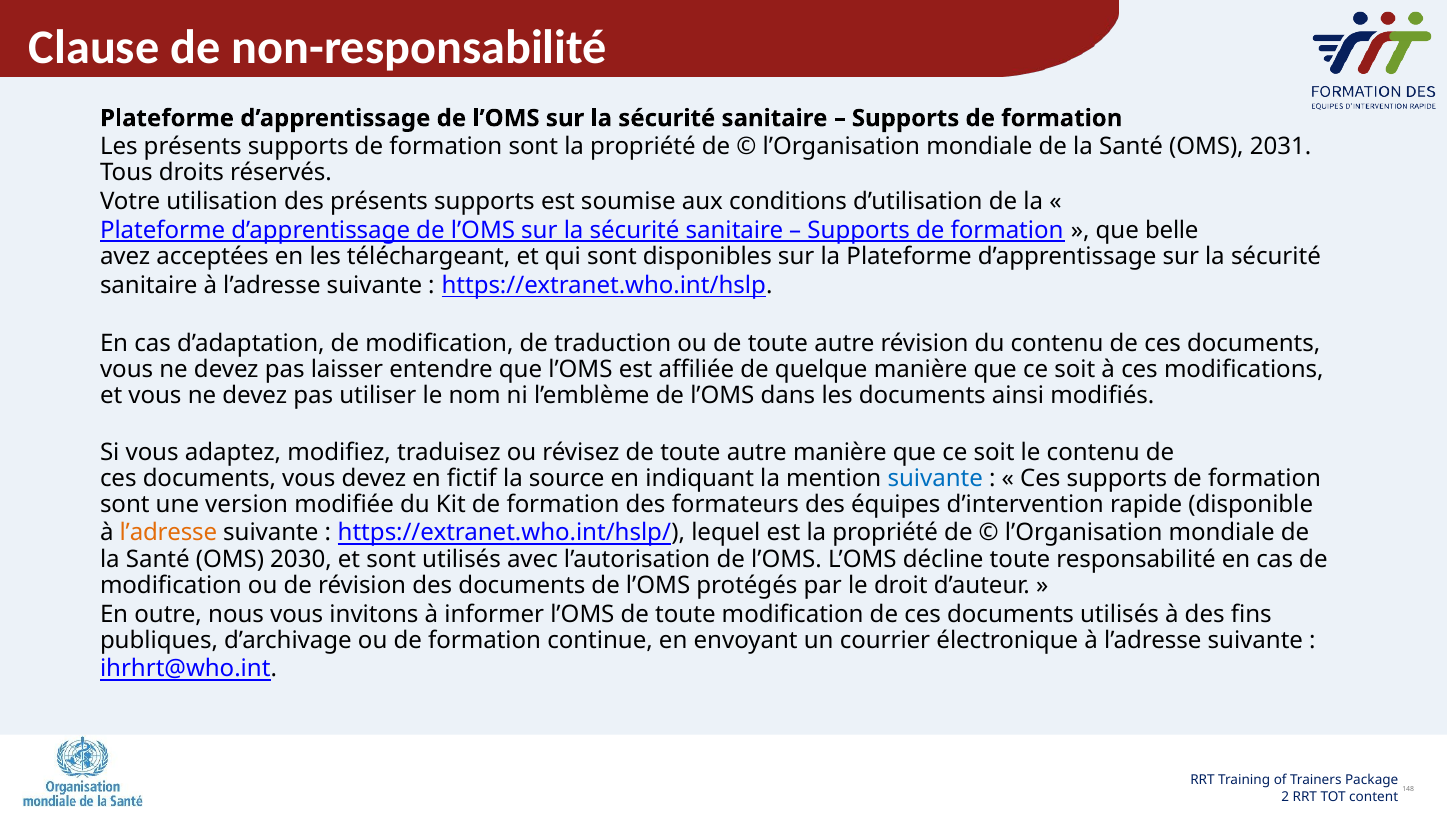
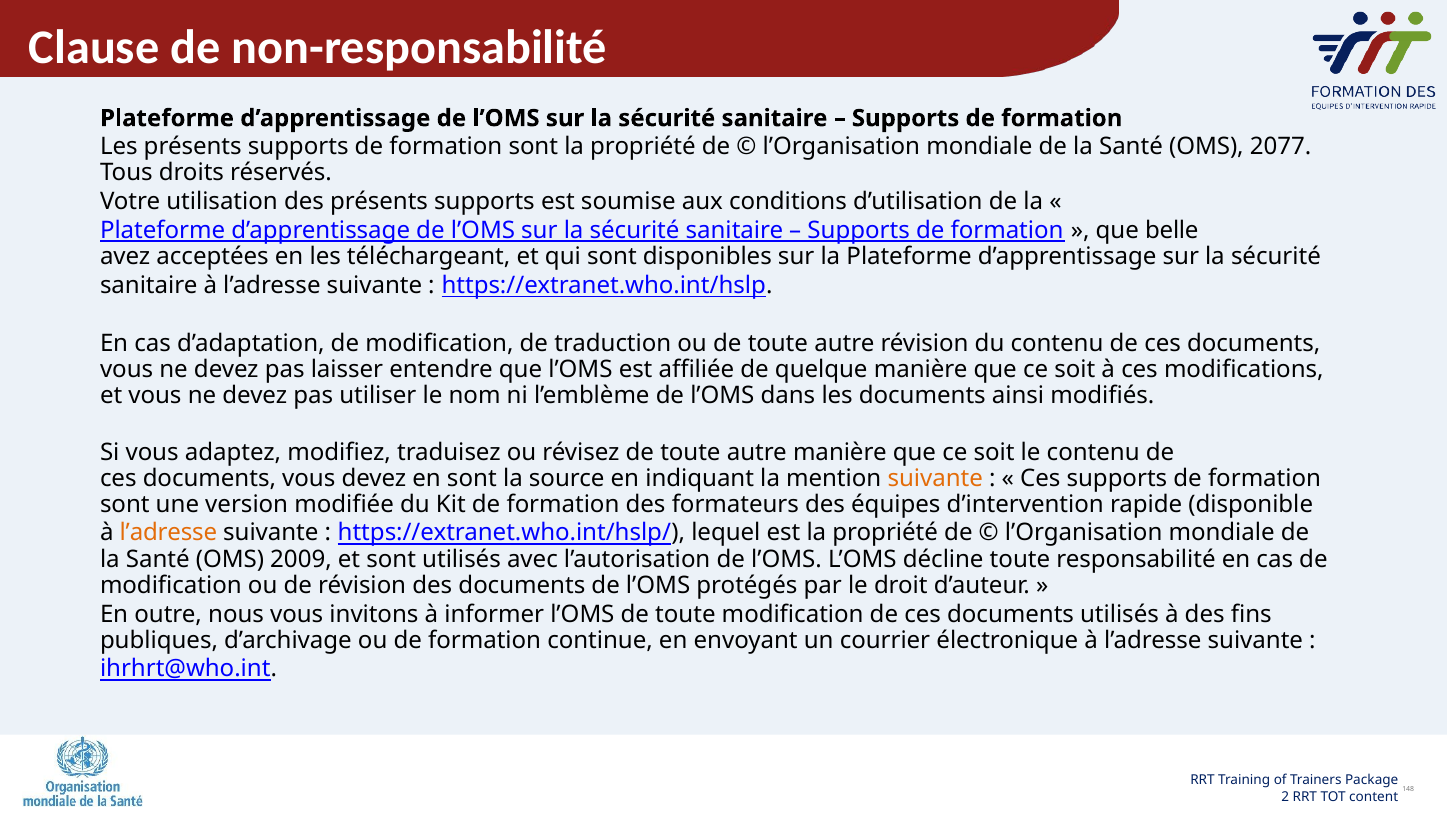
2031: 2031 -> 2077
en fictif: fictif -> sont
suivante at (935, 478) colour: blue -> orange
2030: 2030 -> 2009
